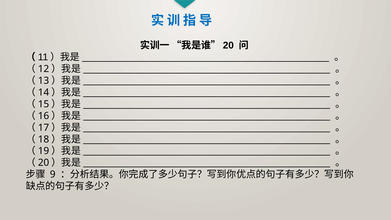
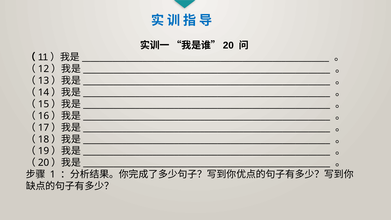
9: 9 -> 1
